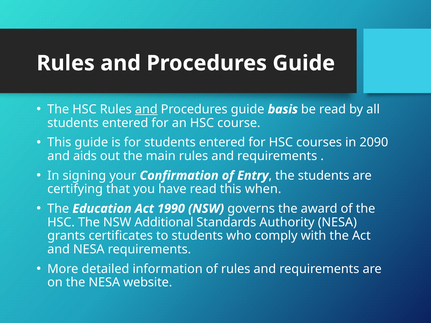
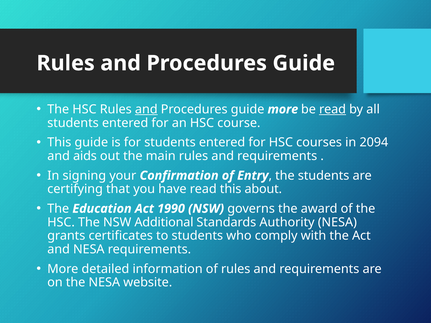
guide basis: basis -> more
read at (333, 109) underline: none -> present
2090: 2090 -> 2094
when: when -> about
